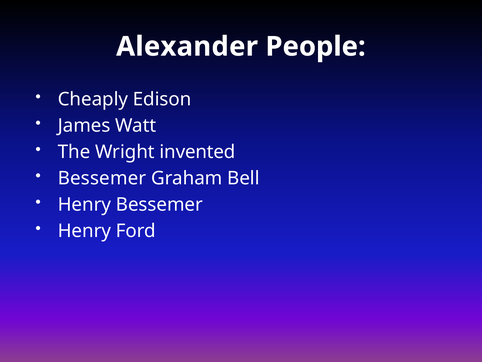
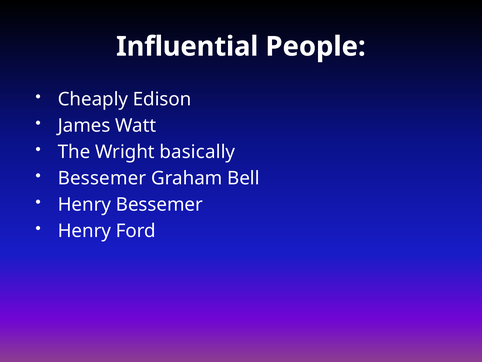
Alexander: Alexander -> Influential
invented: invented -> basically
